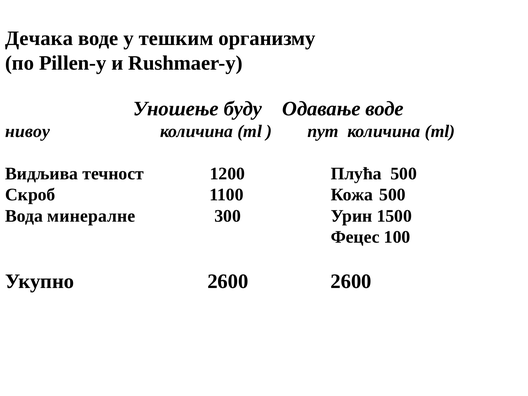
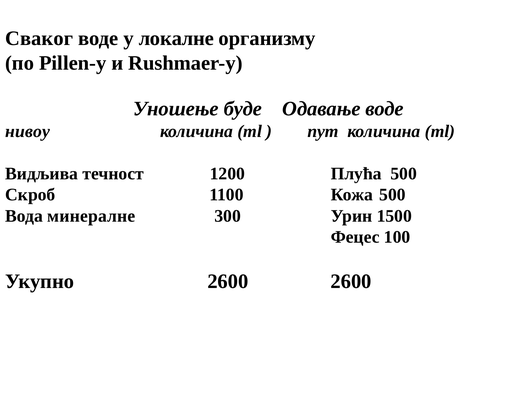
Дечака: Дечака -> Сваког
тешким: тешким -> локалне
буду: буду -> буде
